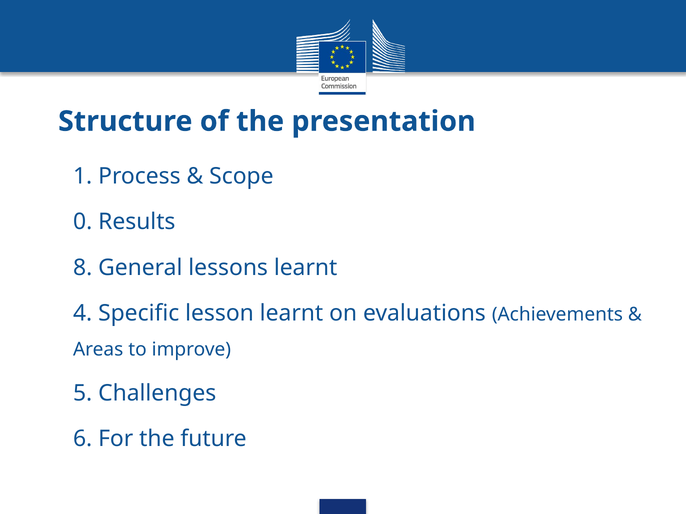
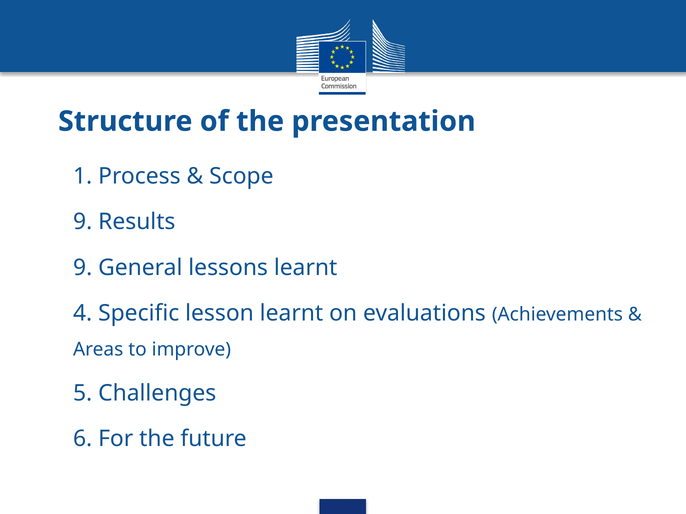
0 at (83, 222): 0 -> 9
8 at (83, 268): 8 -> 9
